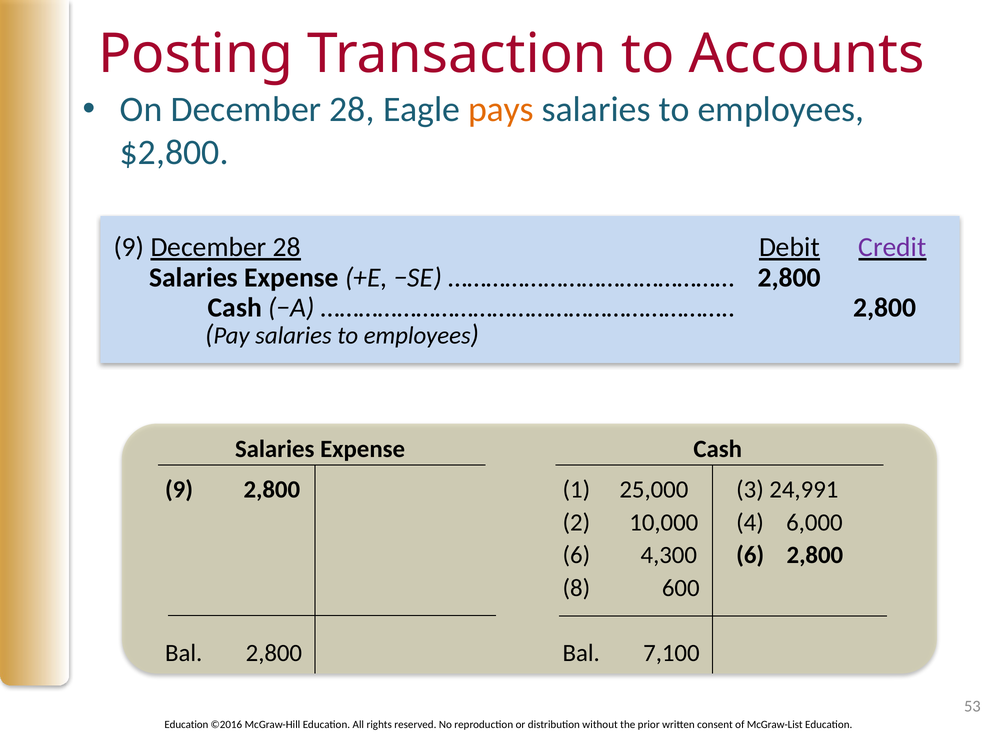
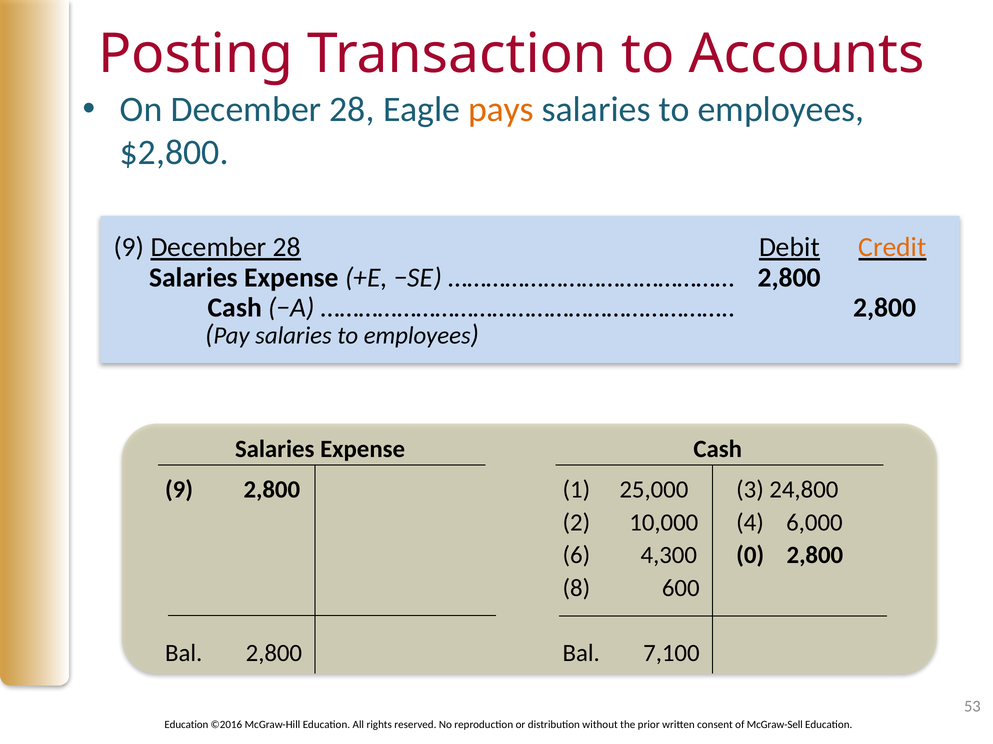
Credit colour: purple -> orange
24,991: 24,991 -> 24,800
4,300 6: 6 -> 0
McGraw-List: McGraw-List -> McGraw-Sell
